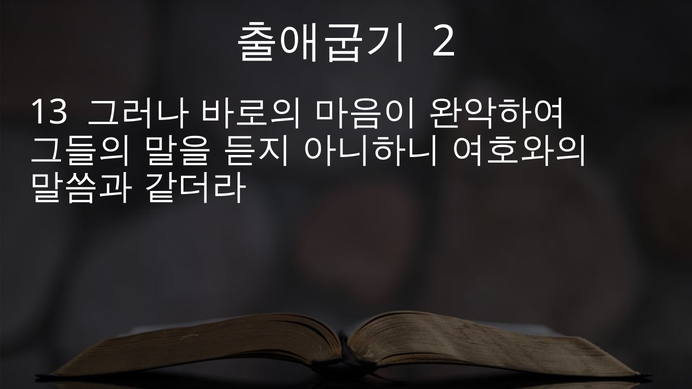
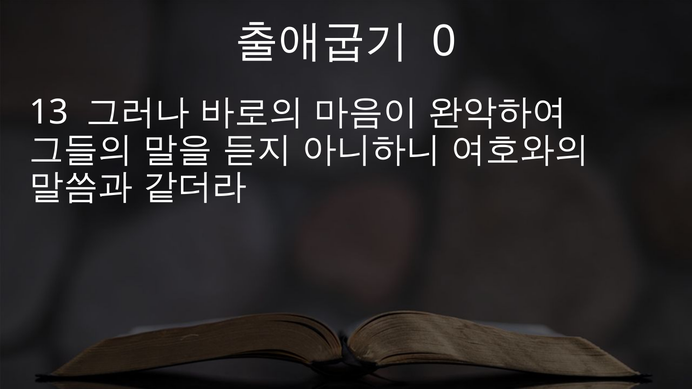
2: 2 -> 0
